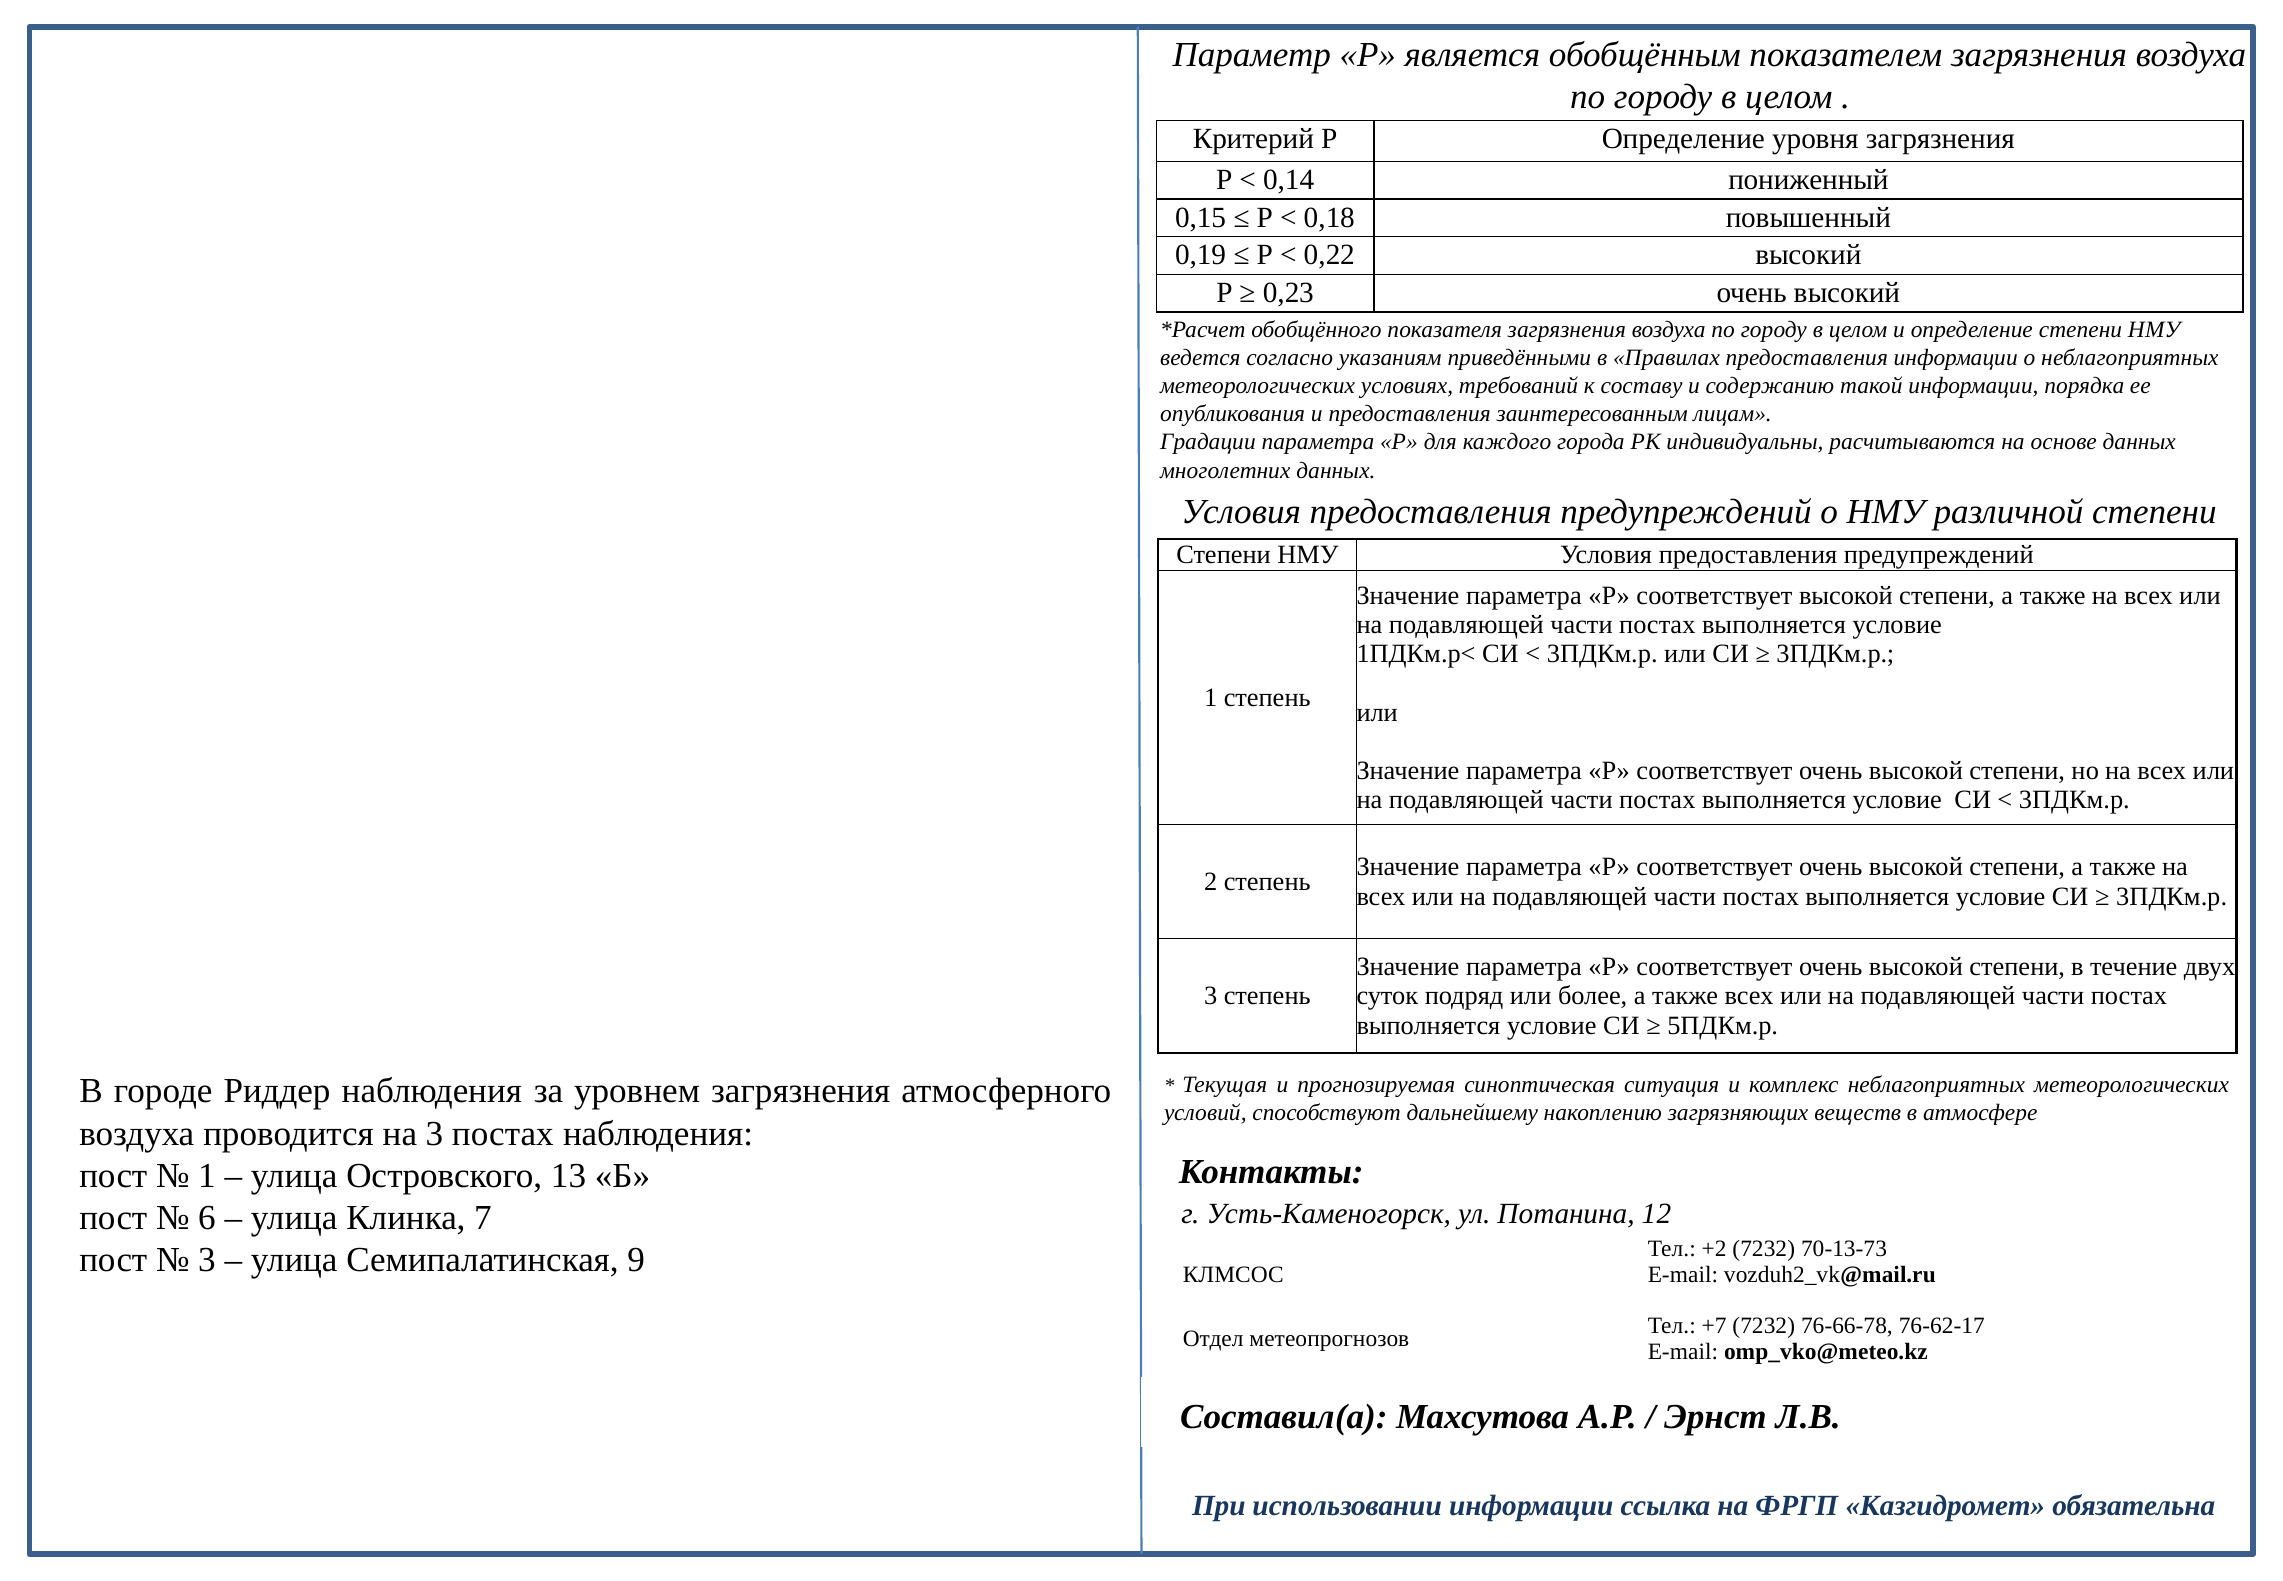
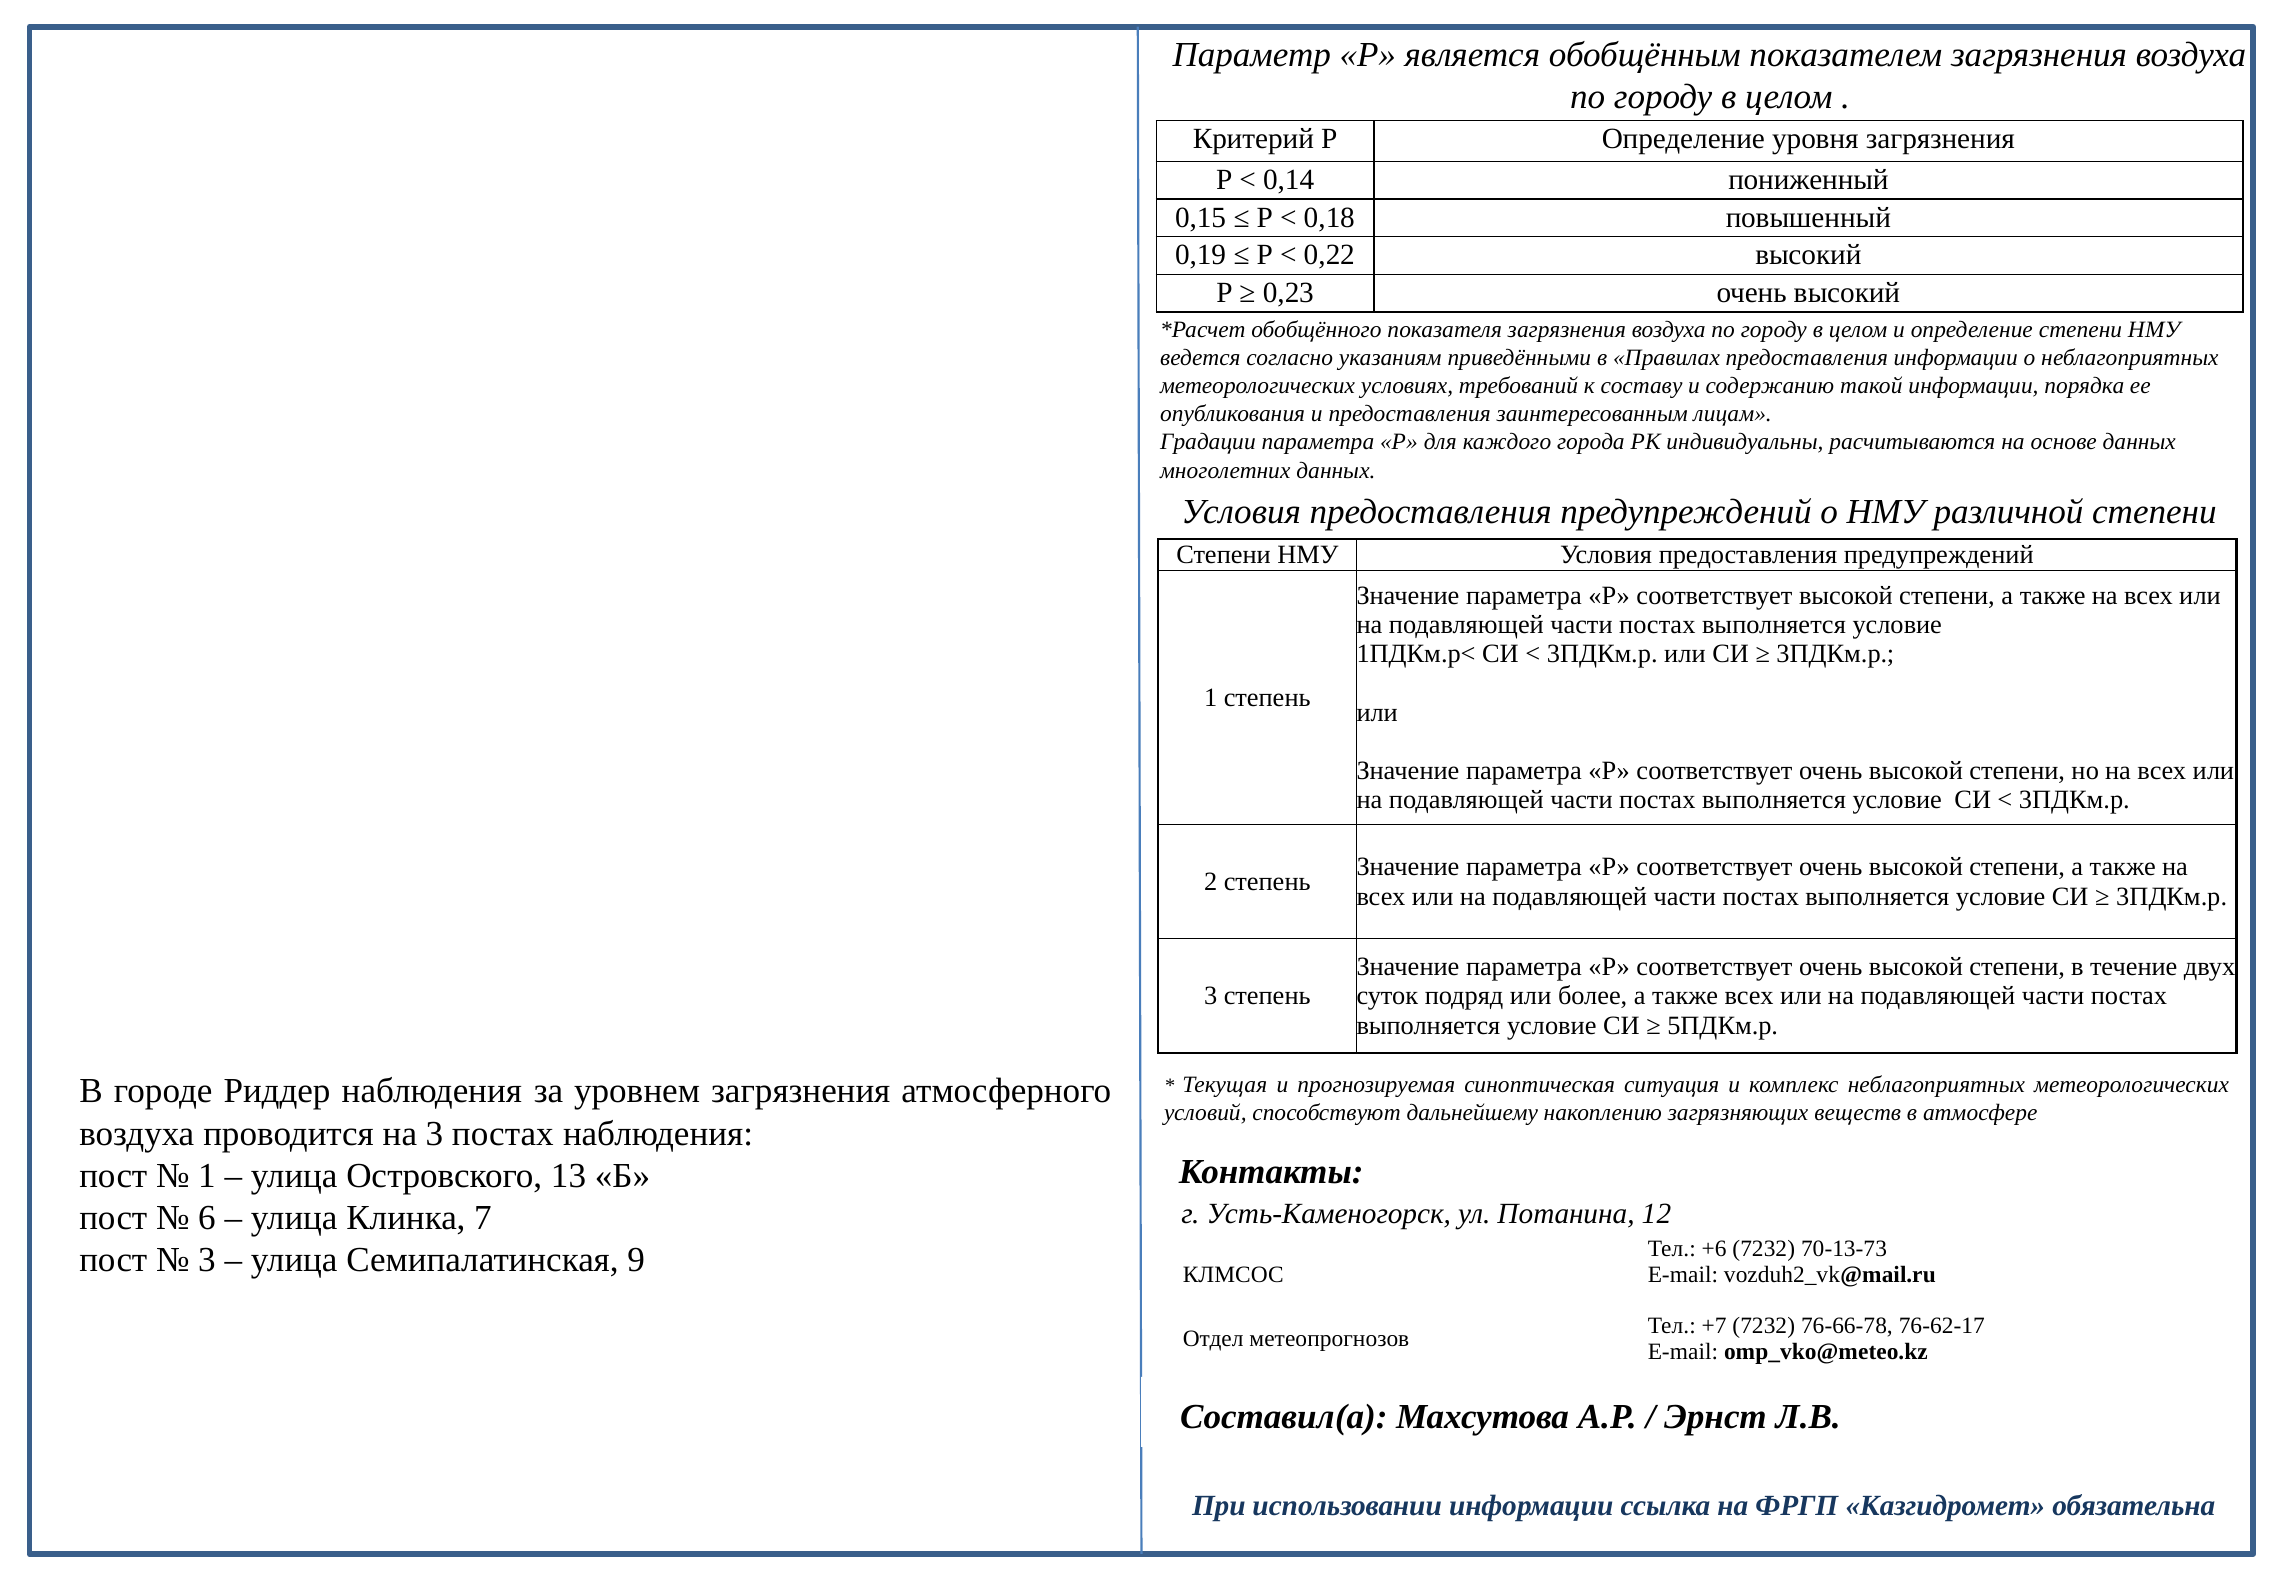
+2: +2 -> +6
